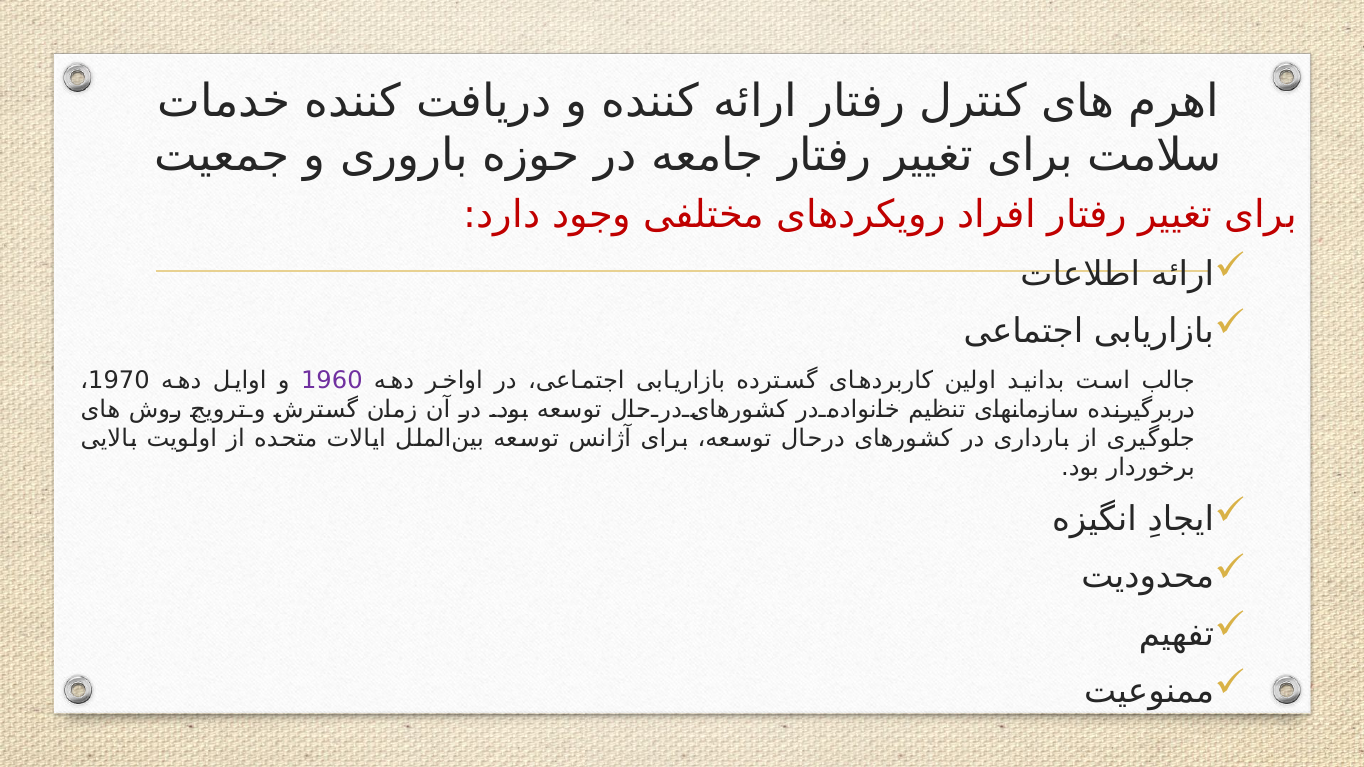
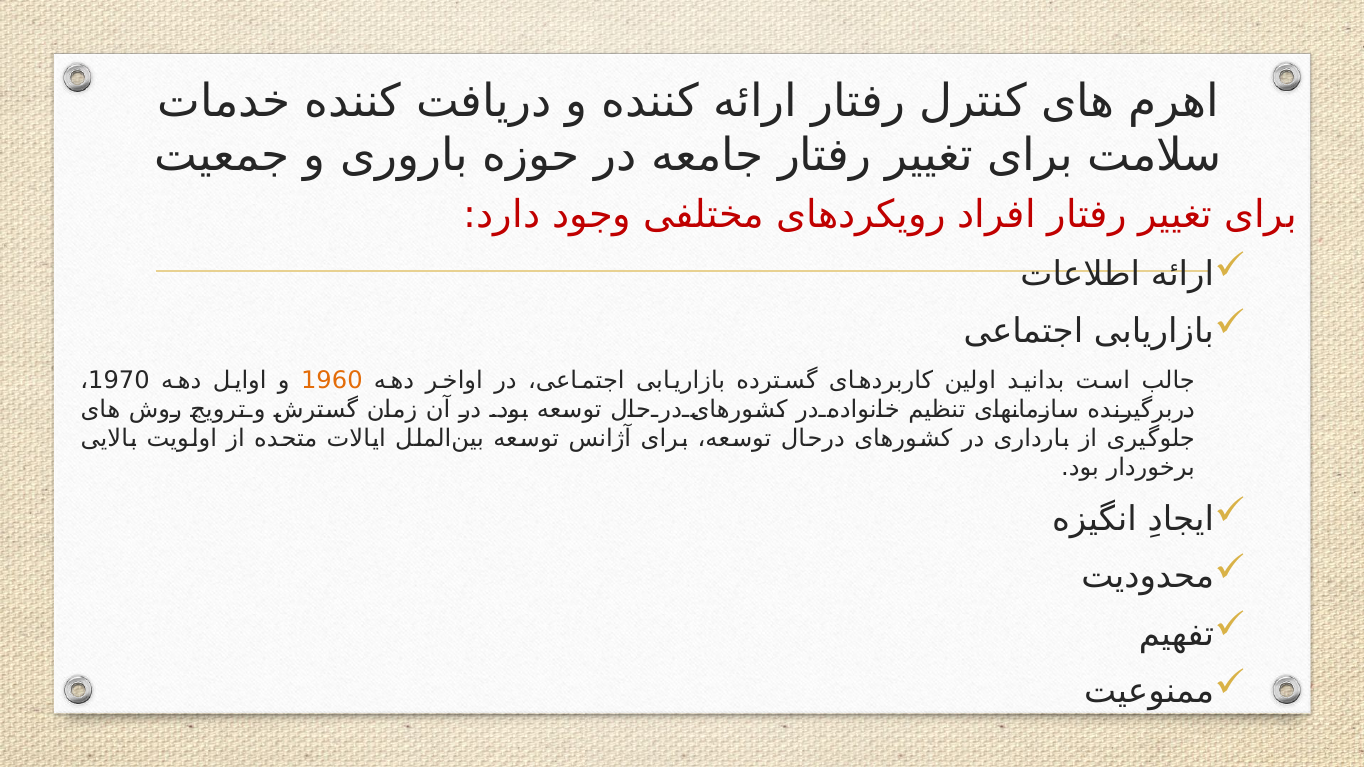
1960 colour: purple -> orange
